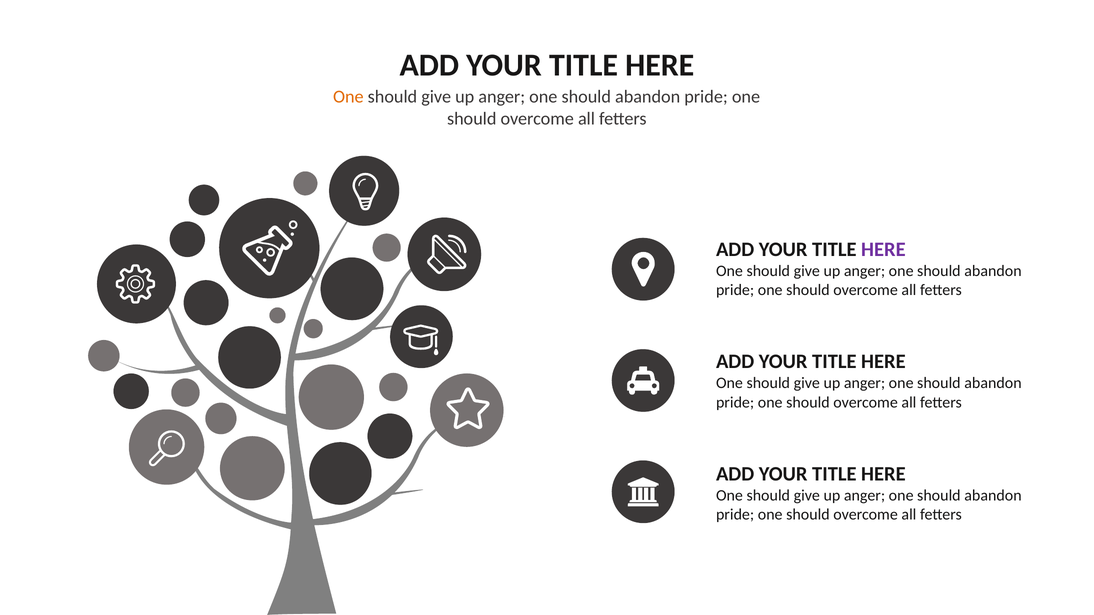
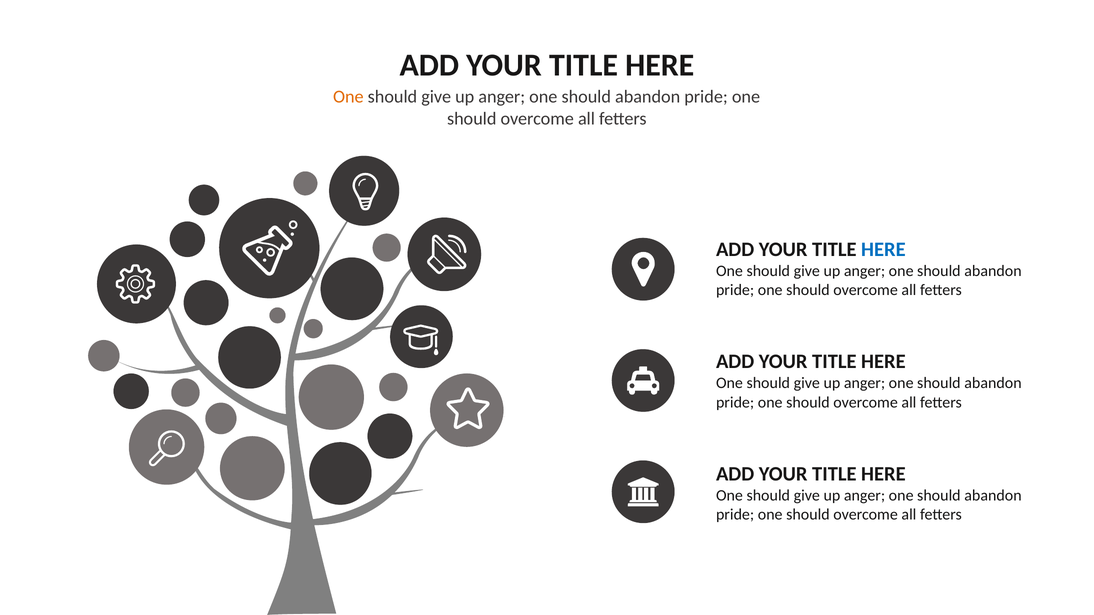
HERE at (883, 250) colour: purple -> blue
